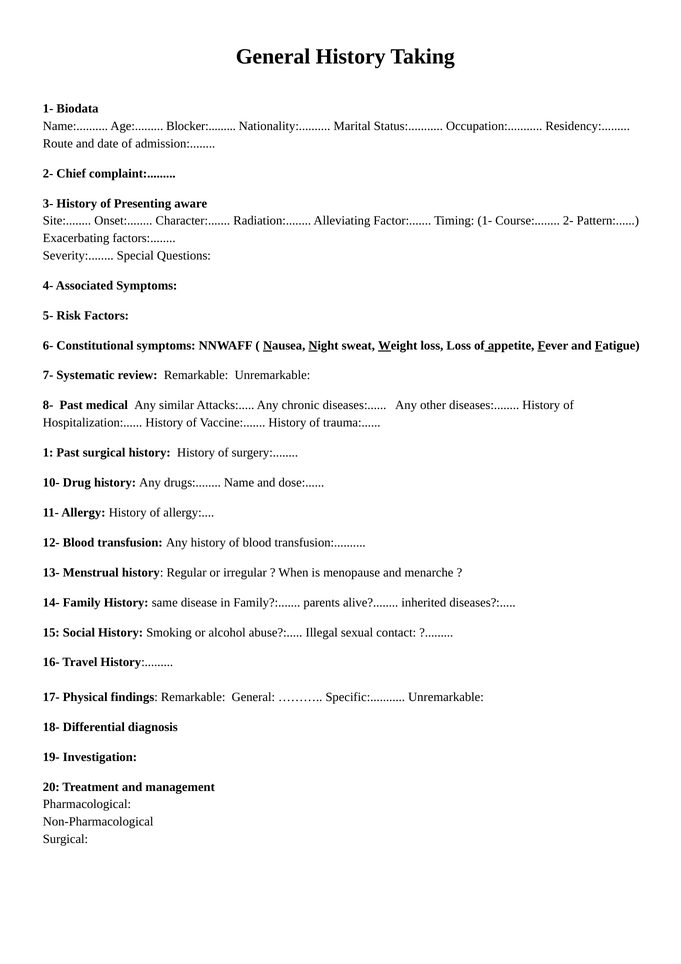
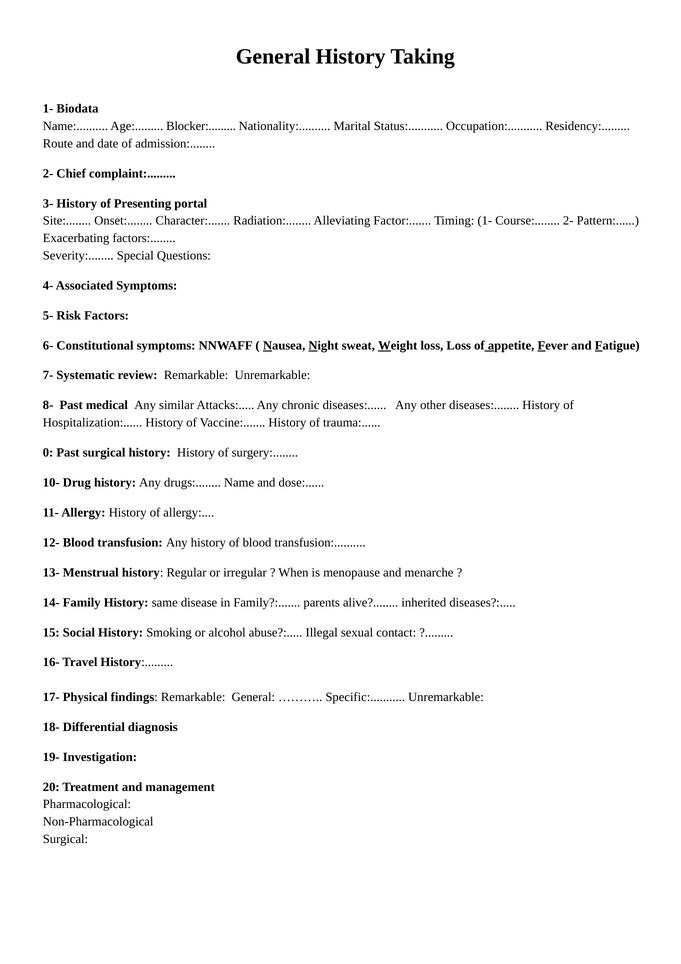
aware: aware -> portal
1: 1 -> 0
